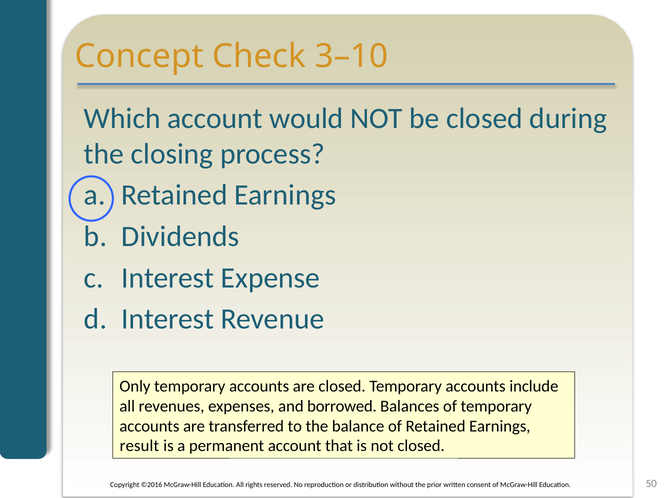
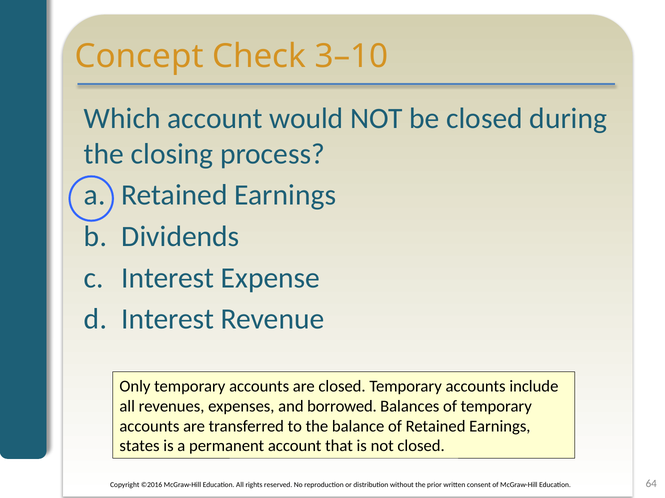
result: result -> states
50: 50 -> 64
